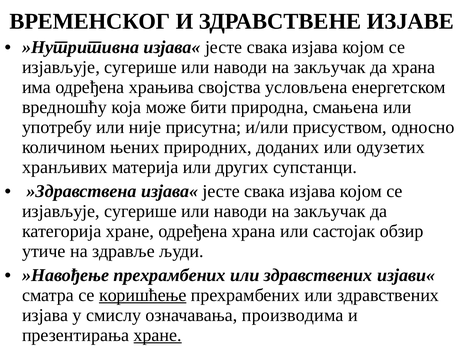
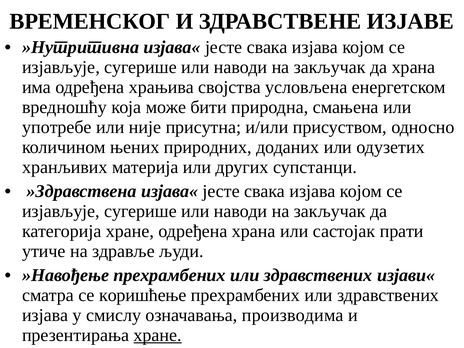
употребу: употребу -> употребе
обзир: обзир -> прати
коришћење underline: present -> none
